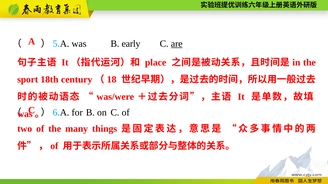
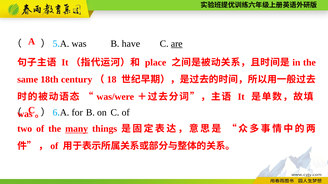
early: early -> have
sport: sport -> same
many underline: none -> present
